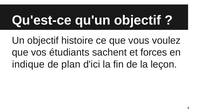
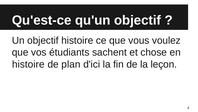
forces: forces -> chose
indique at (28, 64): indique -> histoire
